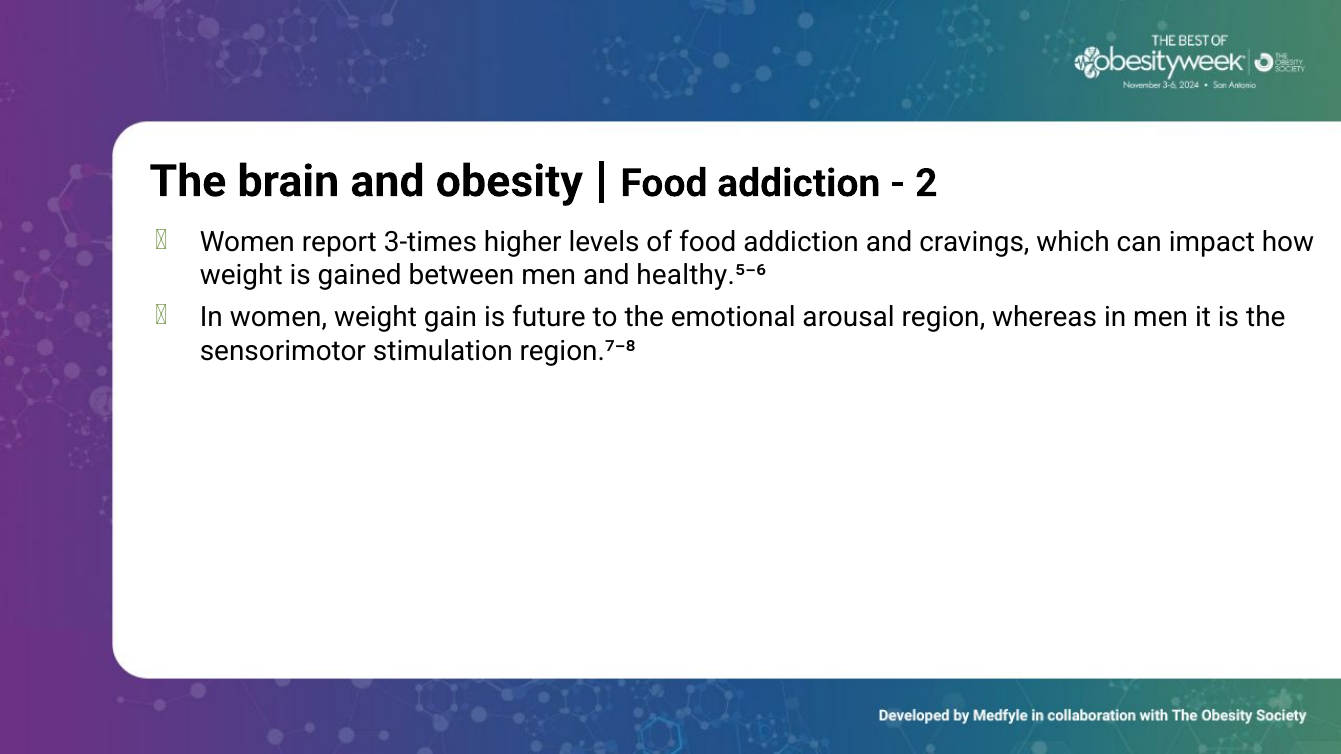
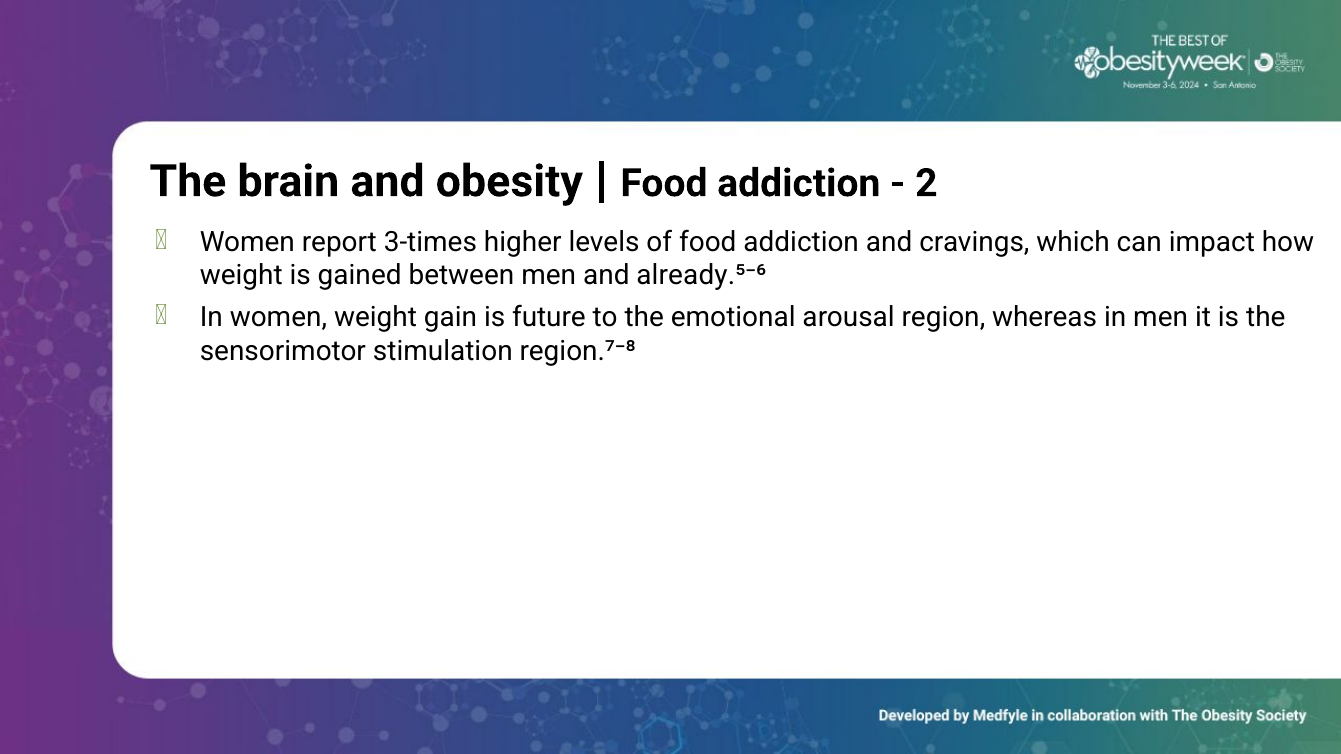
healthy.⁵⁻⁶: healthy.⁵⁻⁶ -> already.⁵⁻⁶
